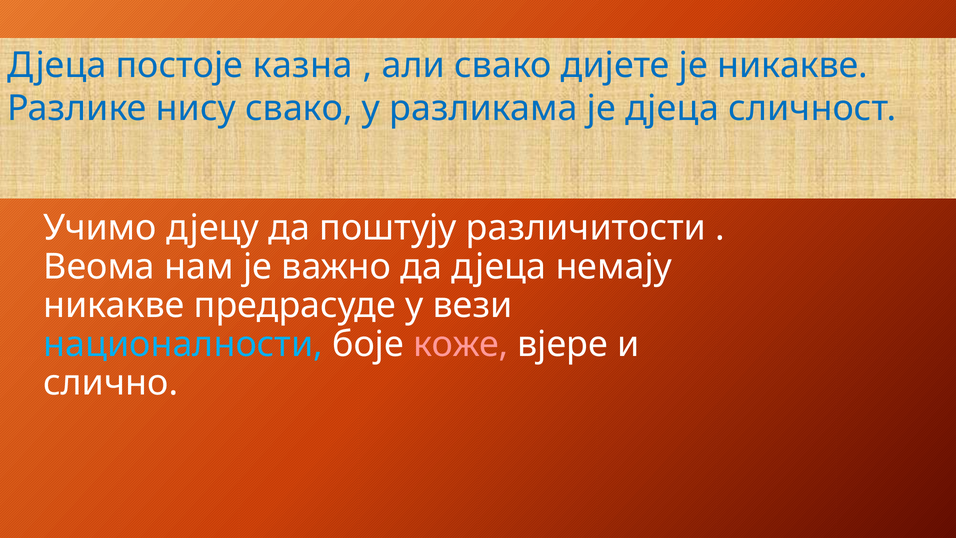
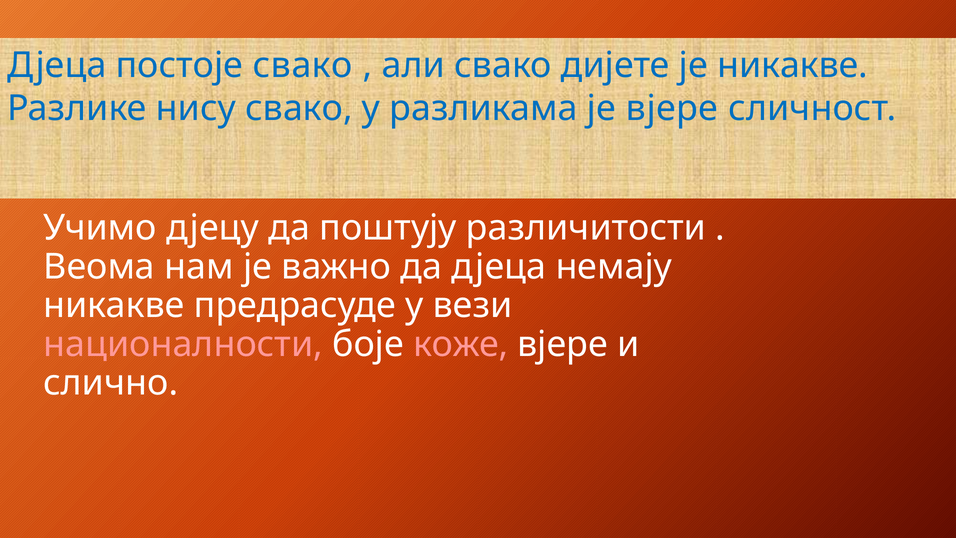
постоје казна: казна -> свако
је дјеца: дјеца -> вјере
националности colour: light blue -> pink
